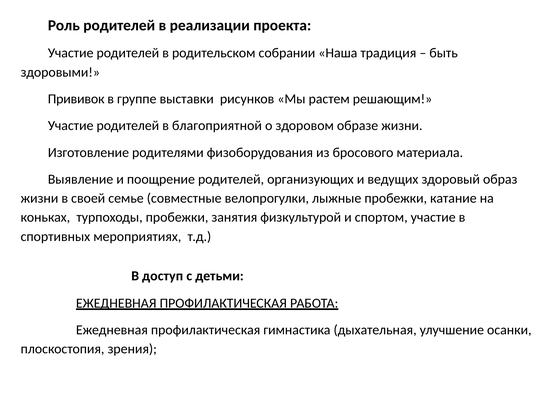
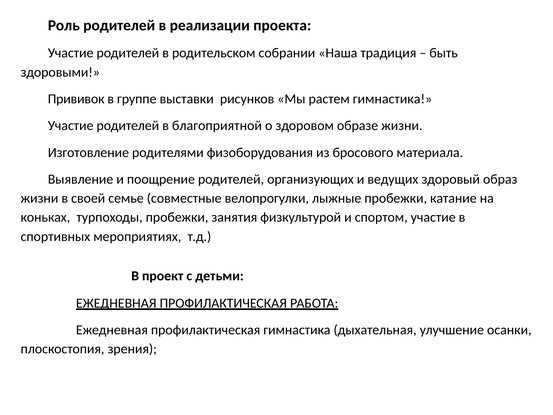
растем решающим: решающим -> гимнастика
доступ: доступ -> проект
